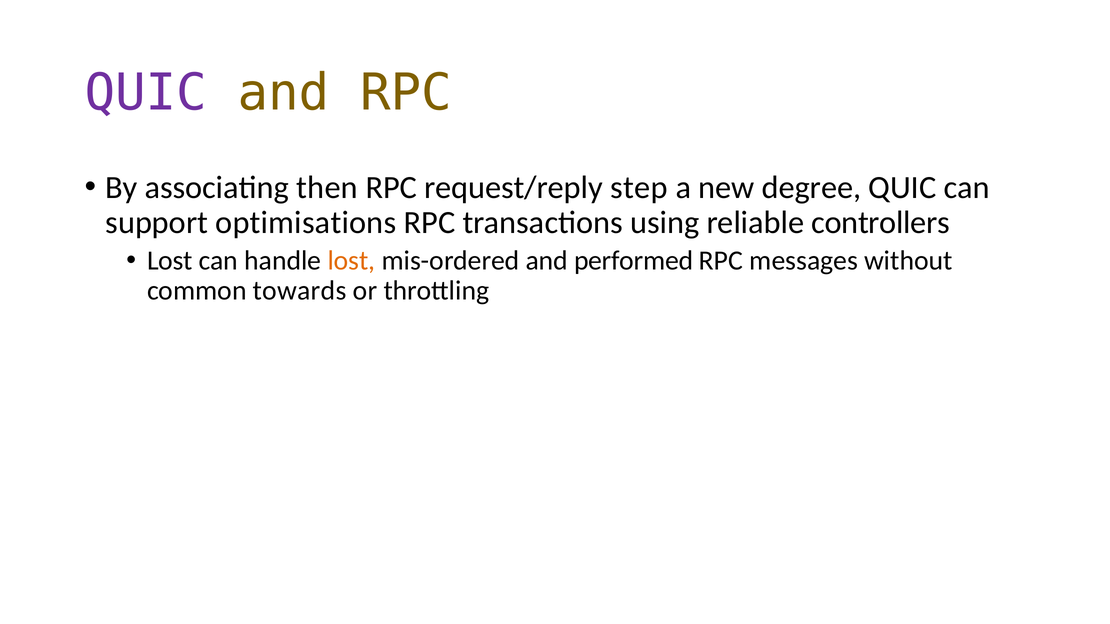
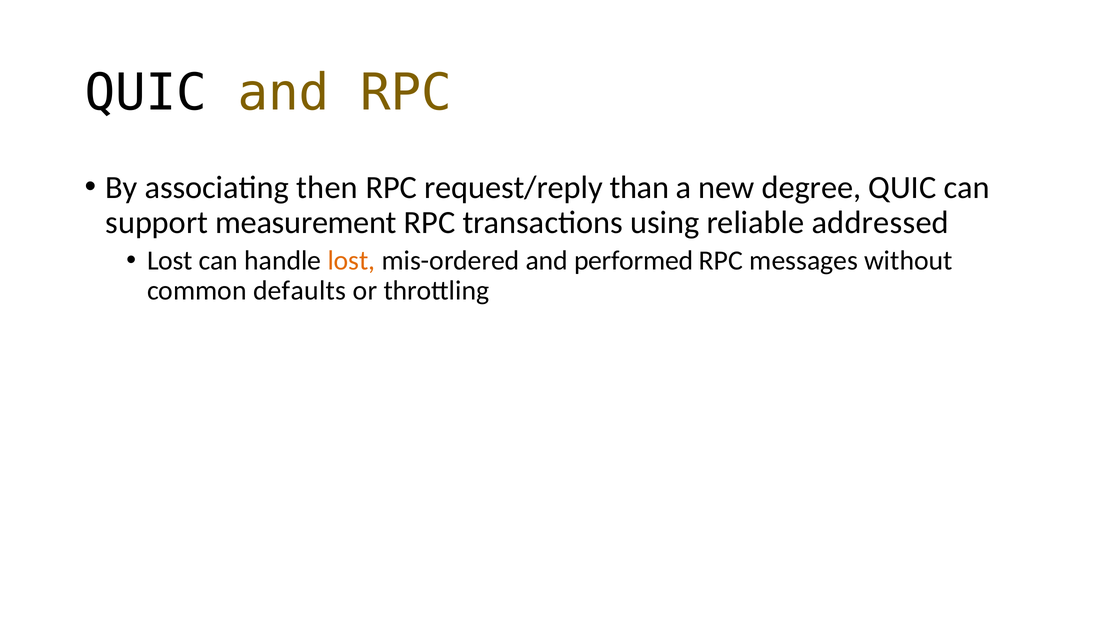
QUIC at (146, 93) colour: purple -> black
step: step -> than
optimisations: optimisations -> measurement
controllers: controllers -> addressed
towards: towards -> defaults
